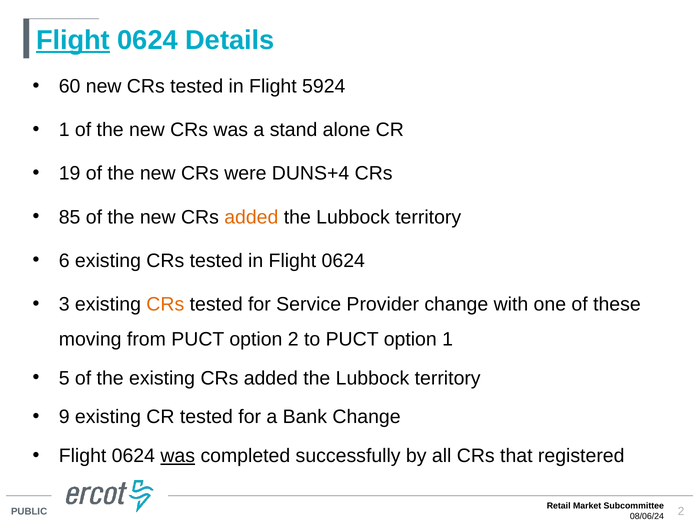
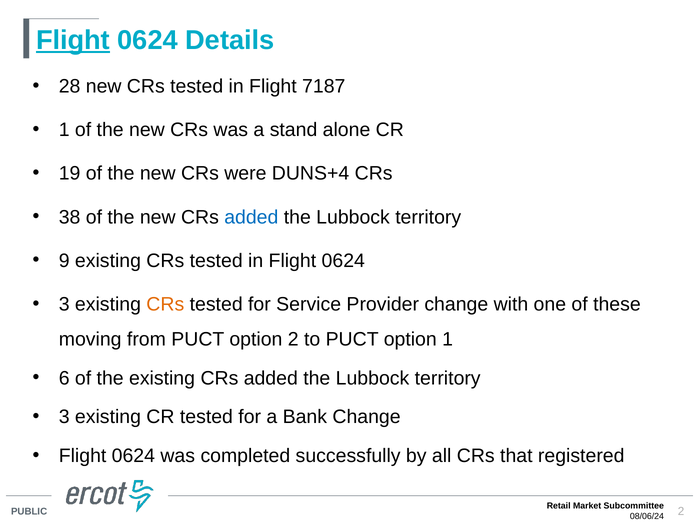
60: 60 -> 28
5924: 5924 -> 7187
85: 85 -> 38
added at (251, 217) colour: orange -> blue
6: 6 -> 9
5: 5 -> 6
9 at (64, 417): 9 -> 3
was at (178, 456) underline: present -> none
